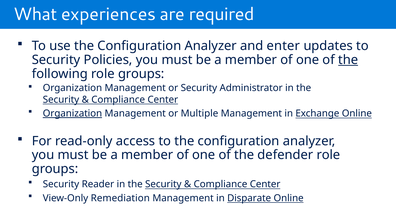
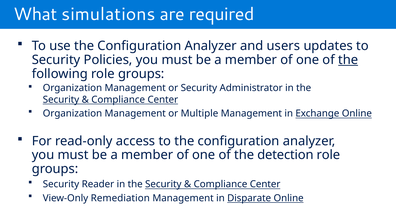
experiences: experiences -> simulations
enter: enter -> users
Organization at (72, 113) underline: present -> none
defender: defender -> detection
